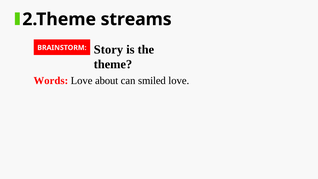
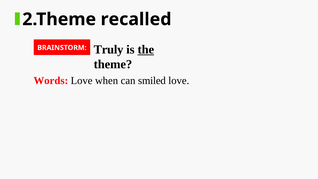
streams: streams -> recalled
Story: Story -> Truly
the underline: none -> present
about: about -> when
